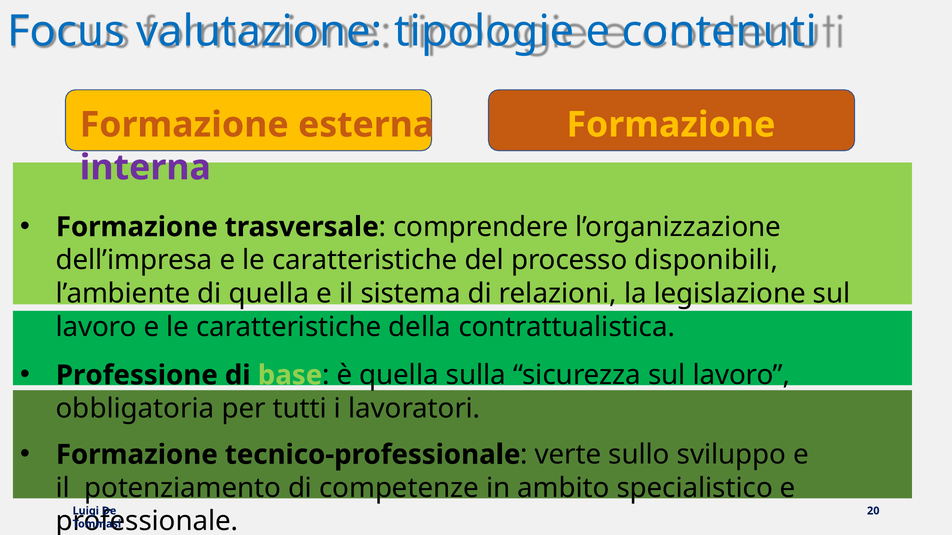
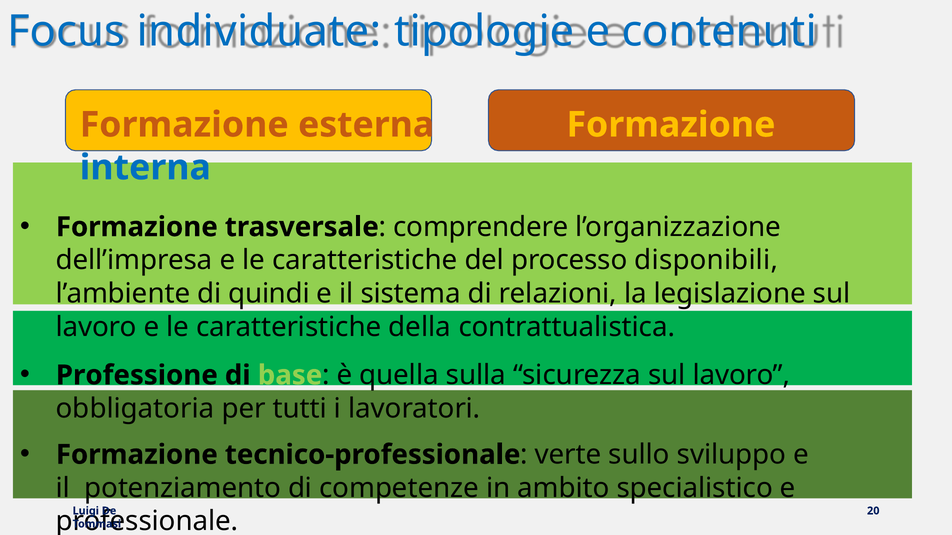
valutazione: valutazione -> individuate
interna colour: purple -> blue
di quella: quella -> quindi
